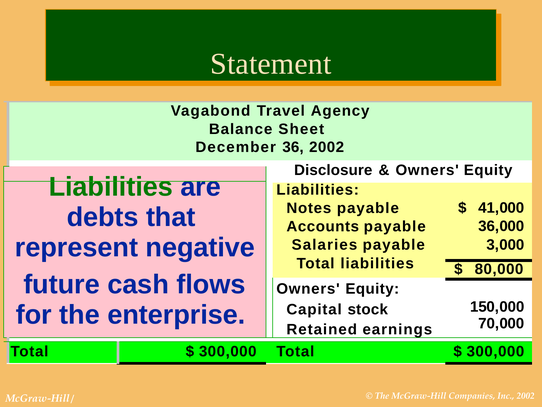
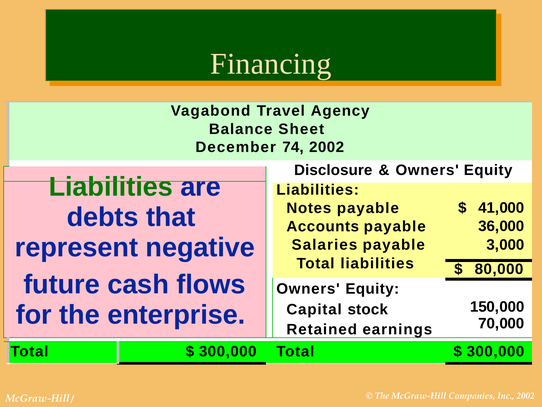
Statement: Statement -> Financing
36: 36 -> 74
